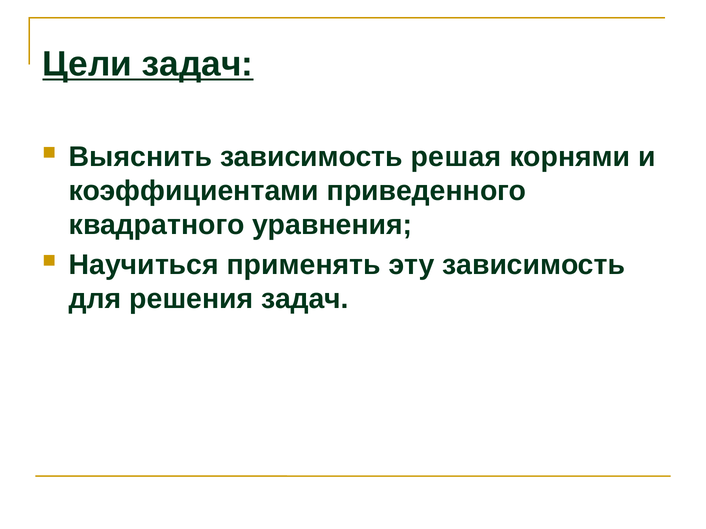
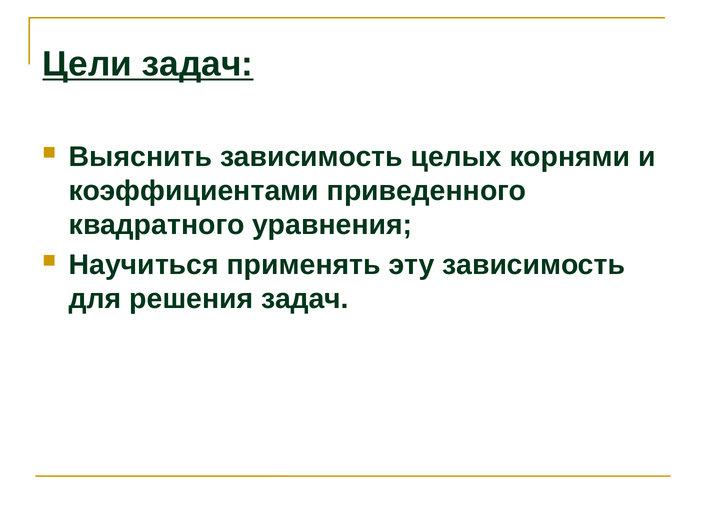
решая: решая -> целых
